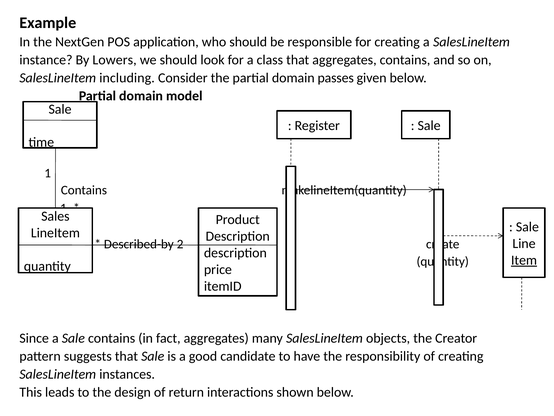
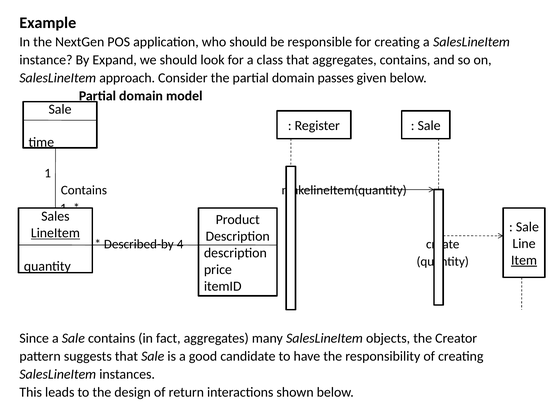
Lowers: Lowers -> Expand
including: including -> approach
LineItem underline: none -> present
2: 2 -> 4
